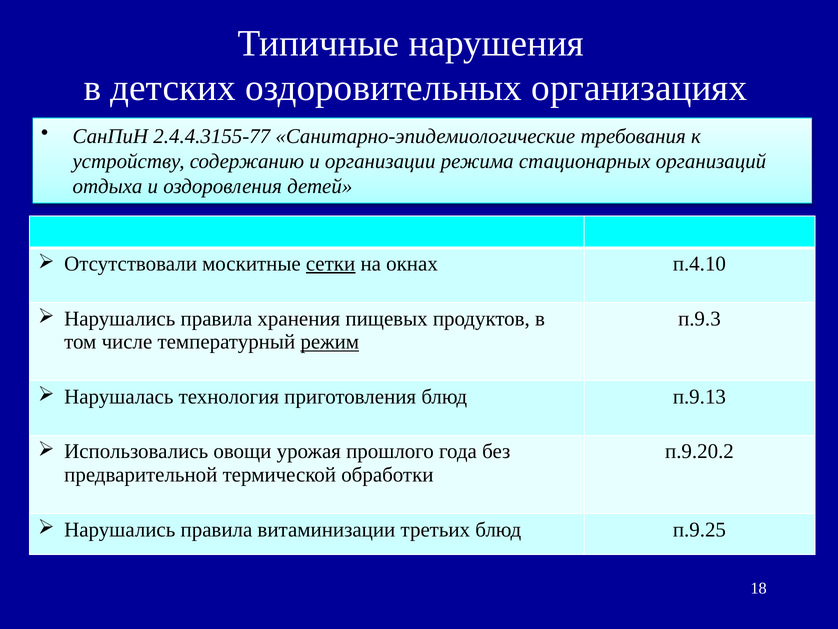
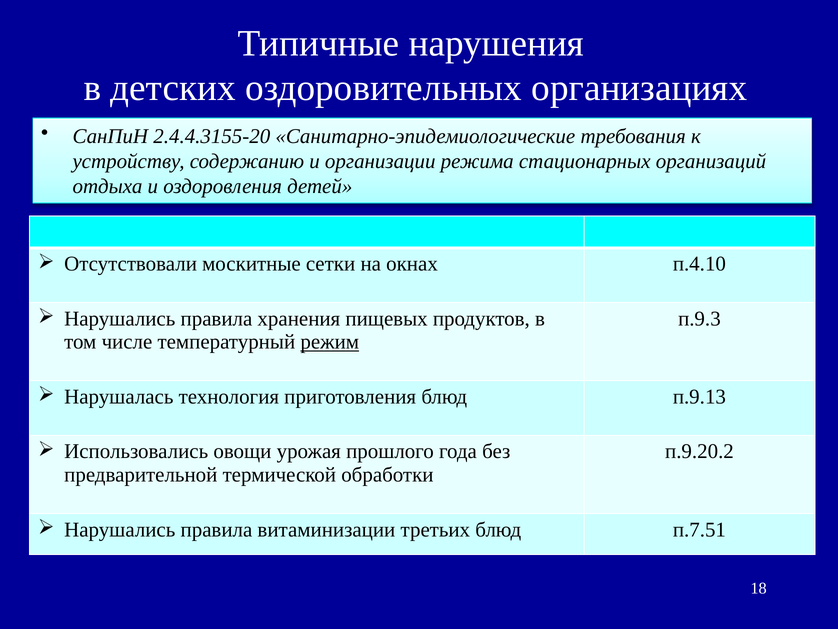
2.4.4.3155-77: 2.4.4.3155-77 -> 2.4.4.3155-20
сетки underline: present -> none
п.9.25: п.9.25 -> п.7.51
